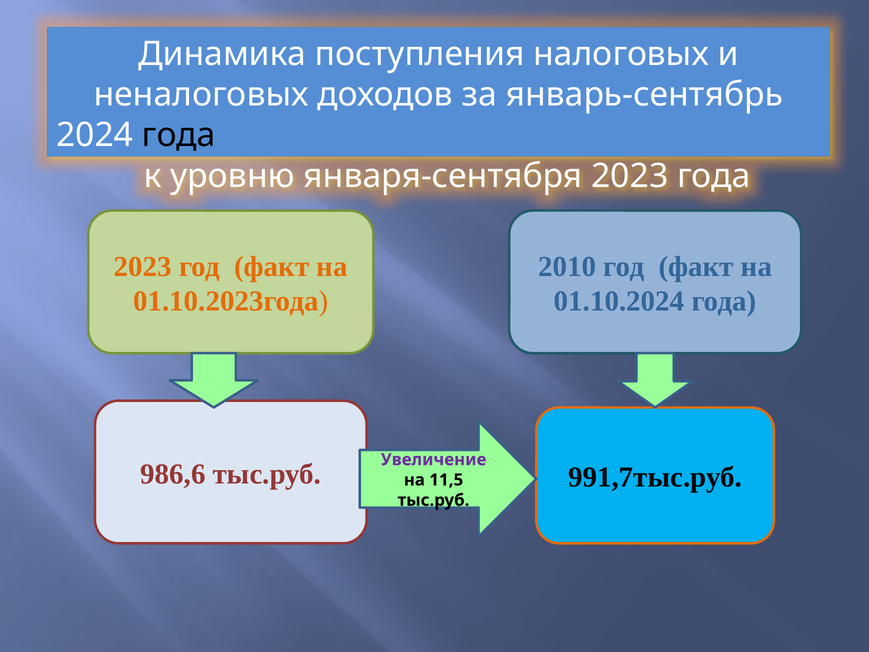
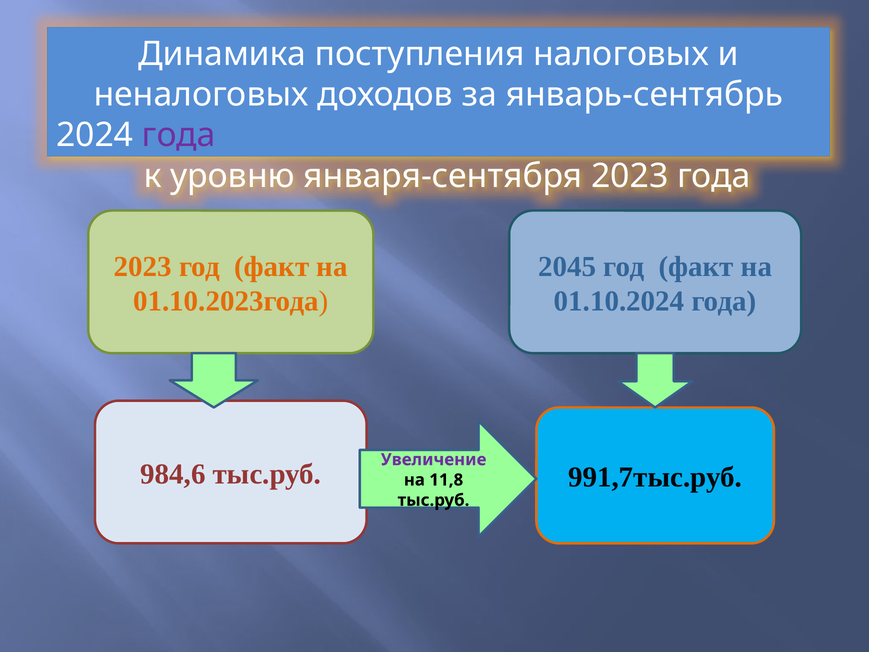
года at (179, 135) colour: black -> purple
2010: 2010 -> 2045
986,6: 986,6 -> 984,6
11,5: 11,5 -> 11,8
